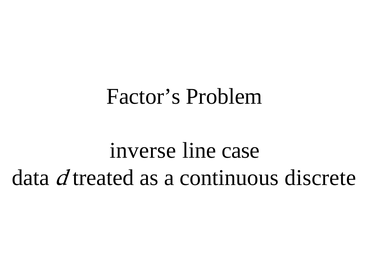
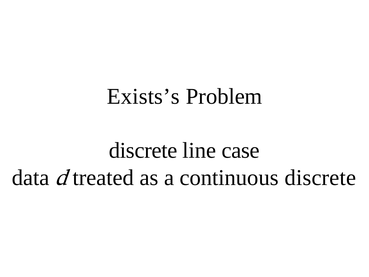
Factor’s: Factor’s -> Exists’s
inverse at (143, 150): inverse -> discrete
